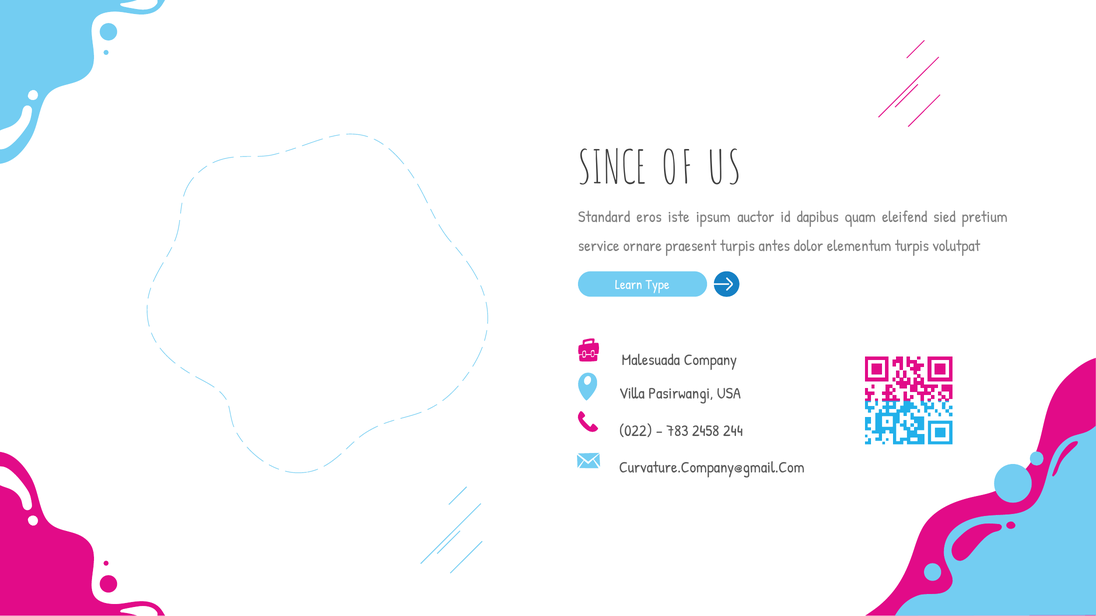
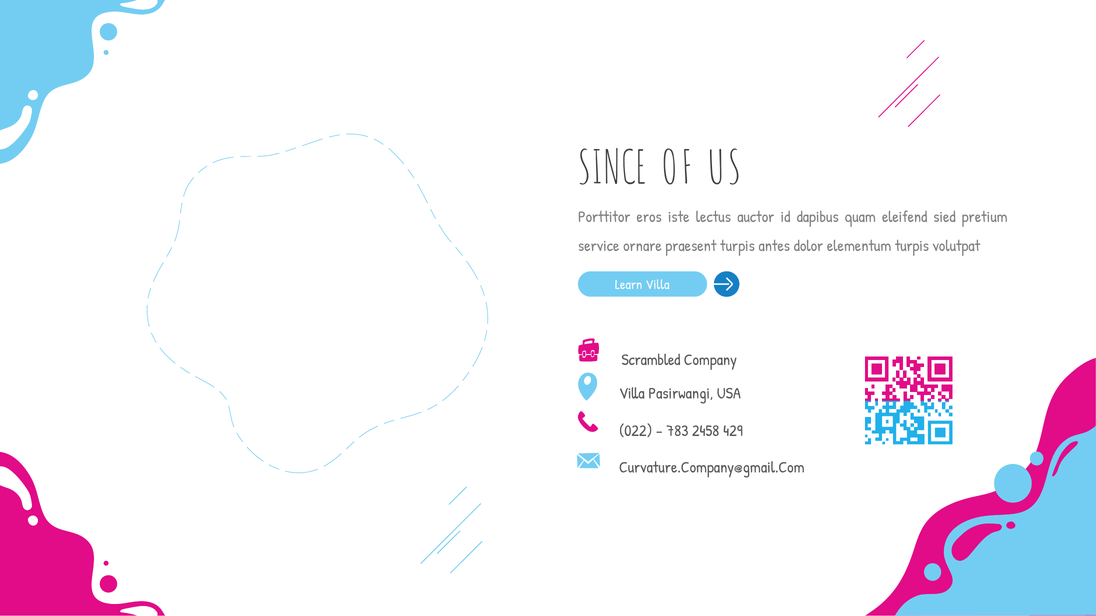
Standard: Standard -> Porttitor
ipsum: ipsum -> lectus
Learn Type: Type -> Villa
Malesuada: Malesuada -> Scrambled
244: 244 -> 429
